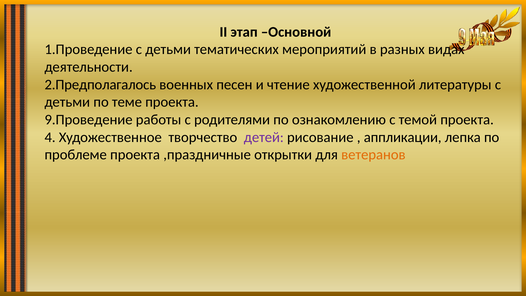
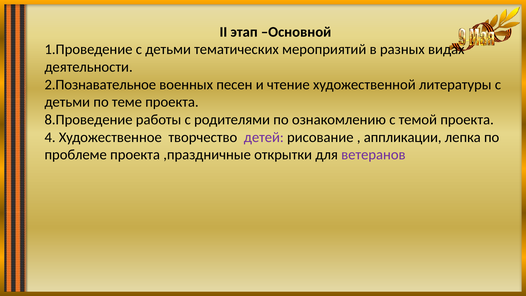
2.Предполагалось: 2.Предполагалось -> 2.Познавательное
9.Проведение: 9.Проведение -> 8.Проведение
ветеранов colour: orange -> purple
